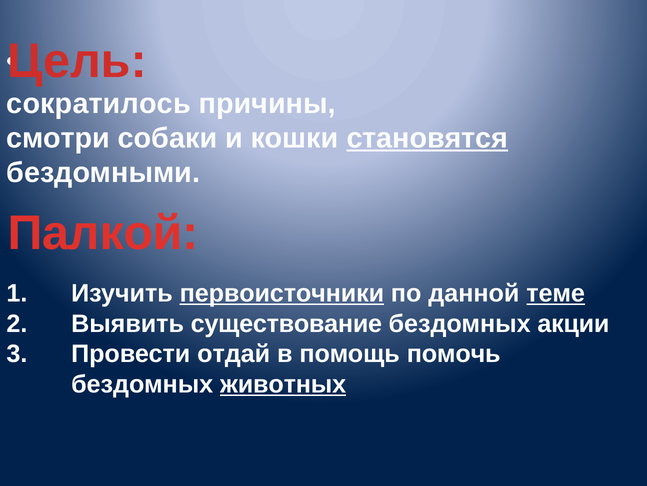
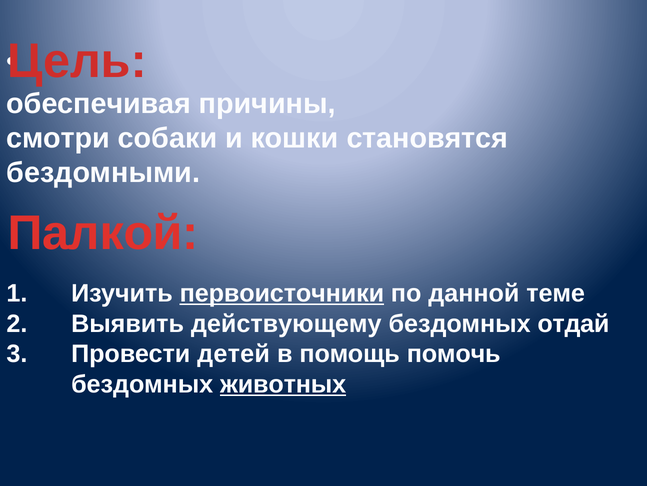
сократилось: сократилось -> обеспечивая
становятся underline: present -> none
теме underline: present -> none
существование: существование -> действующему
акции: акции -> отдай
отдай: отдай -> детей
